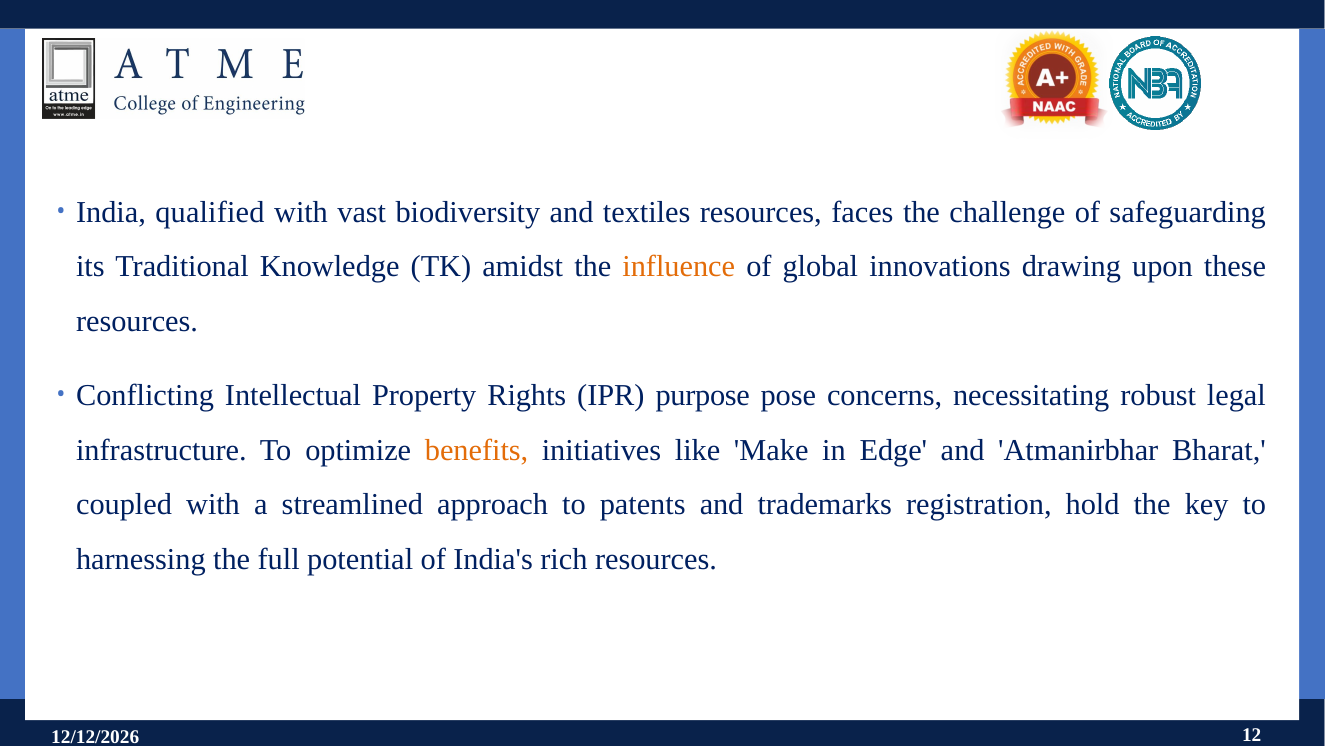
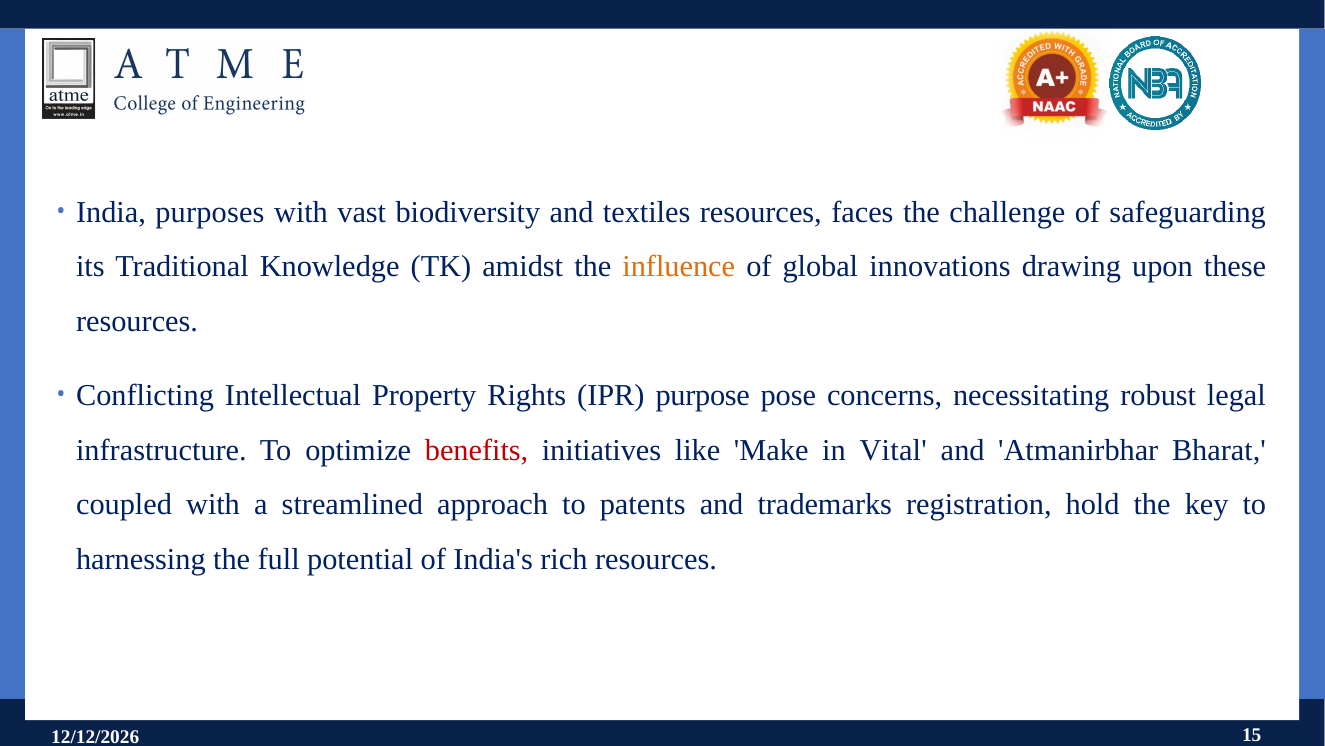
qualified: qualified -> purposes
benefits colour: orange -> red
Edge: Edge -> Vital
12: 12 -> 15
